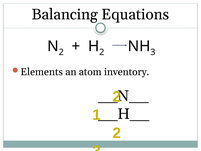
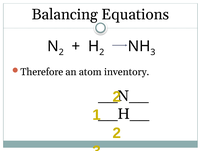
Elements: Elements -> Therefore
